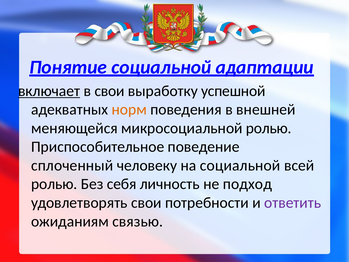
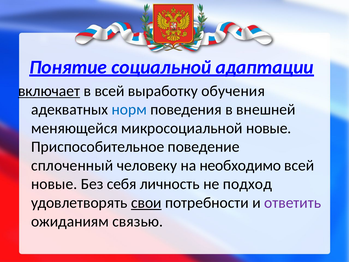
в свои: свои -> всей
успешной: успешной -> обучения
норм colour: orange -> blue
микросоциальной ролью: ролью -> новые
на социальной: социальной -> необходимо
ролью at (54, 184): ролью -> новые
свои at (146, 203) underline: none -> present
